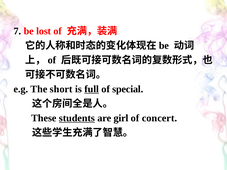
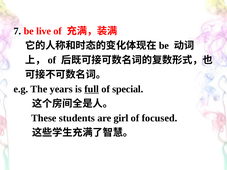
lost: lost -> live
short: short -> years
students underline: present -> none
concert: concert -> focused
